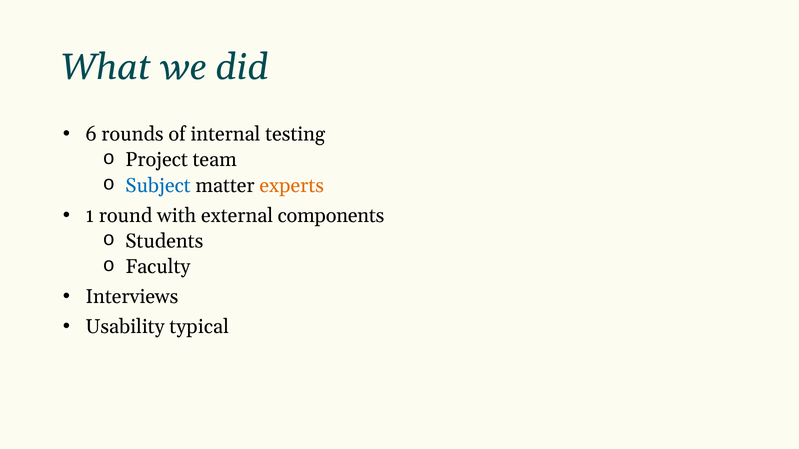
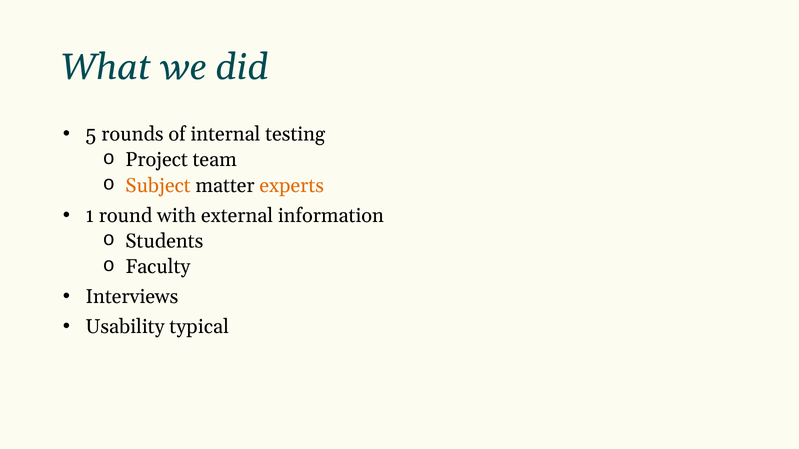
6: 6 -> 5
Subject colour: blue -> orange
components: components -> information
